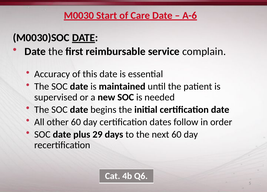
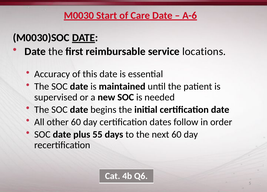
complain: complain -> locations
29: 29 -> 55
